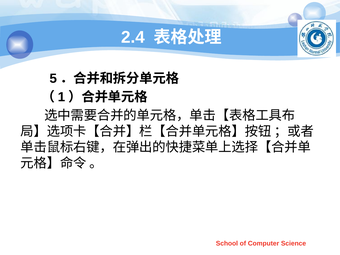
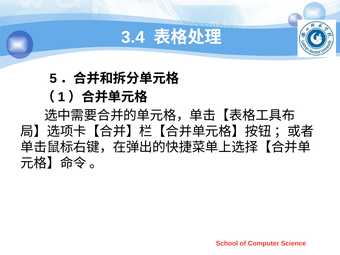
2.4: 2.4 -> 3.4
